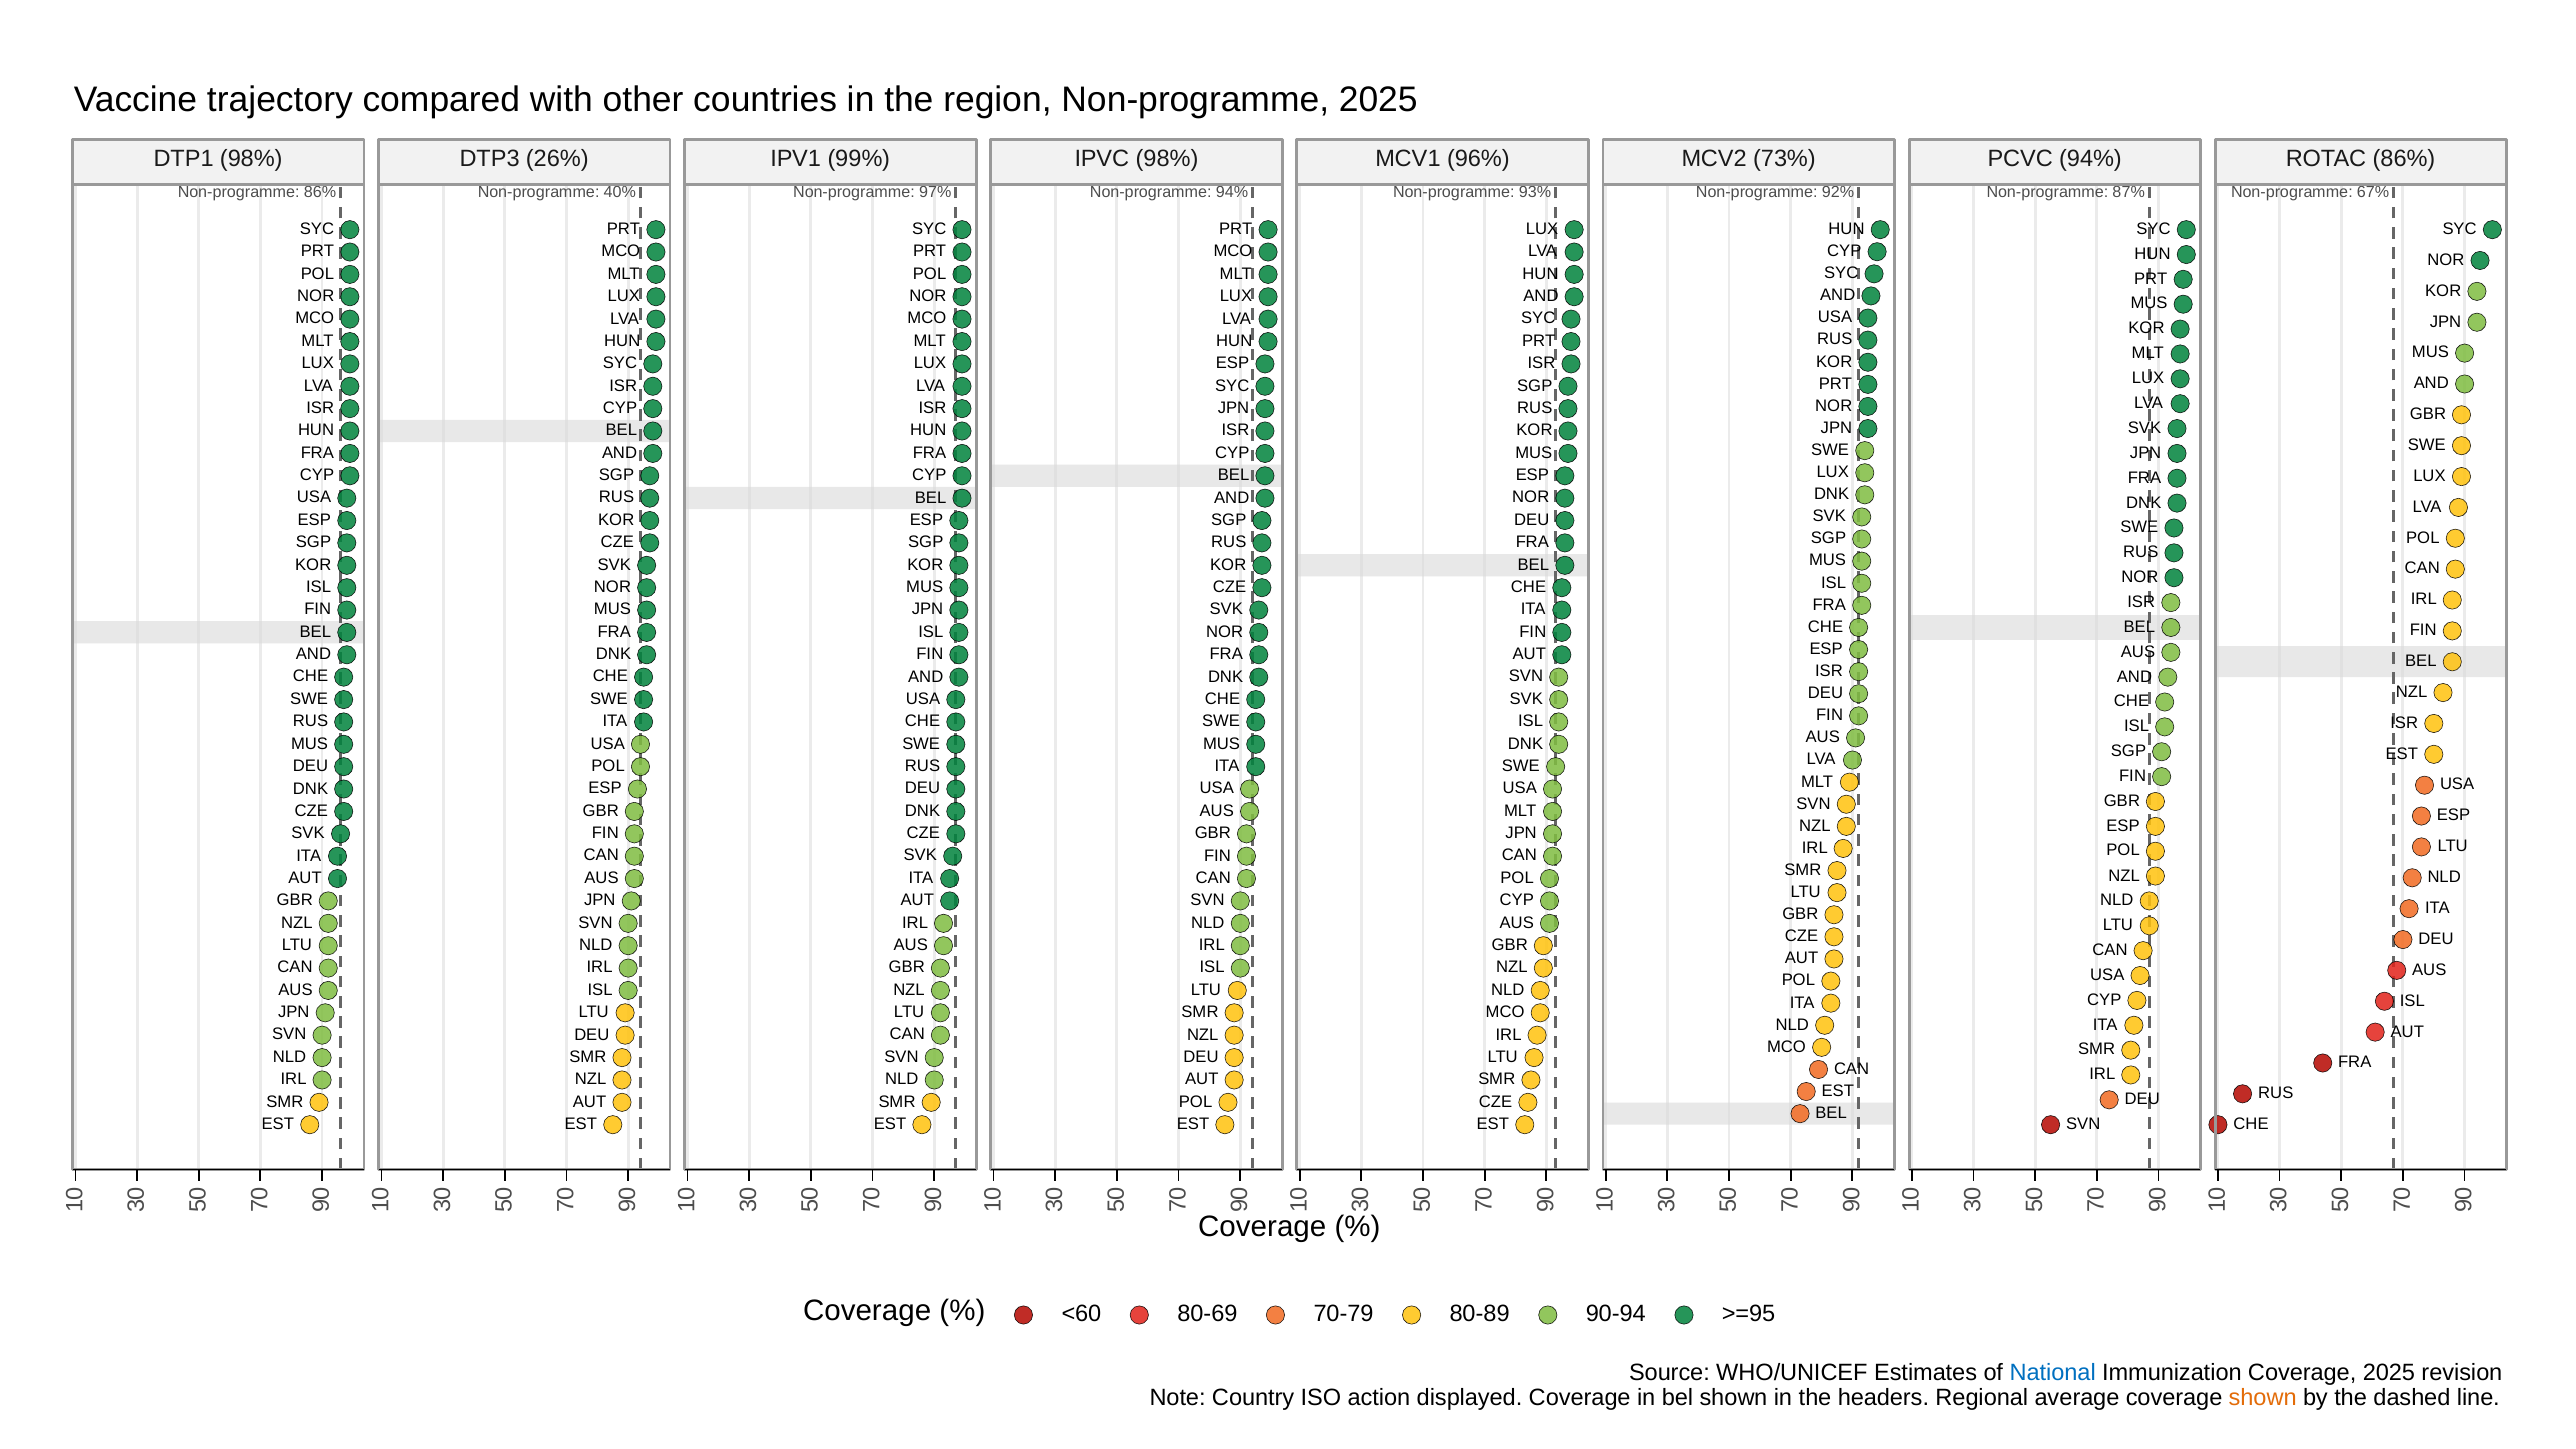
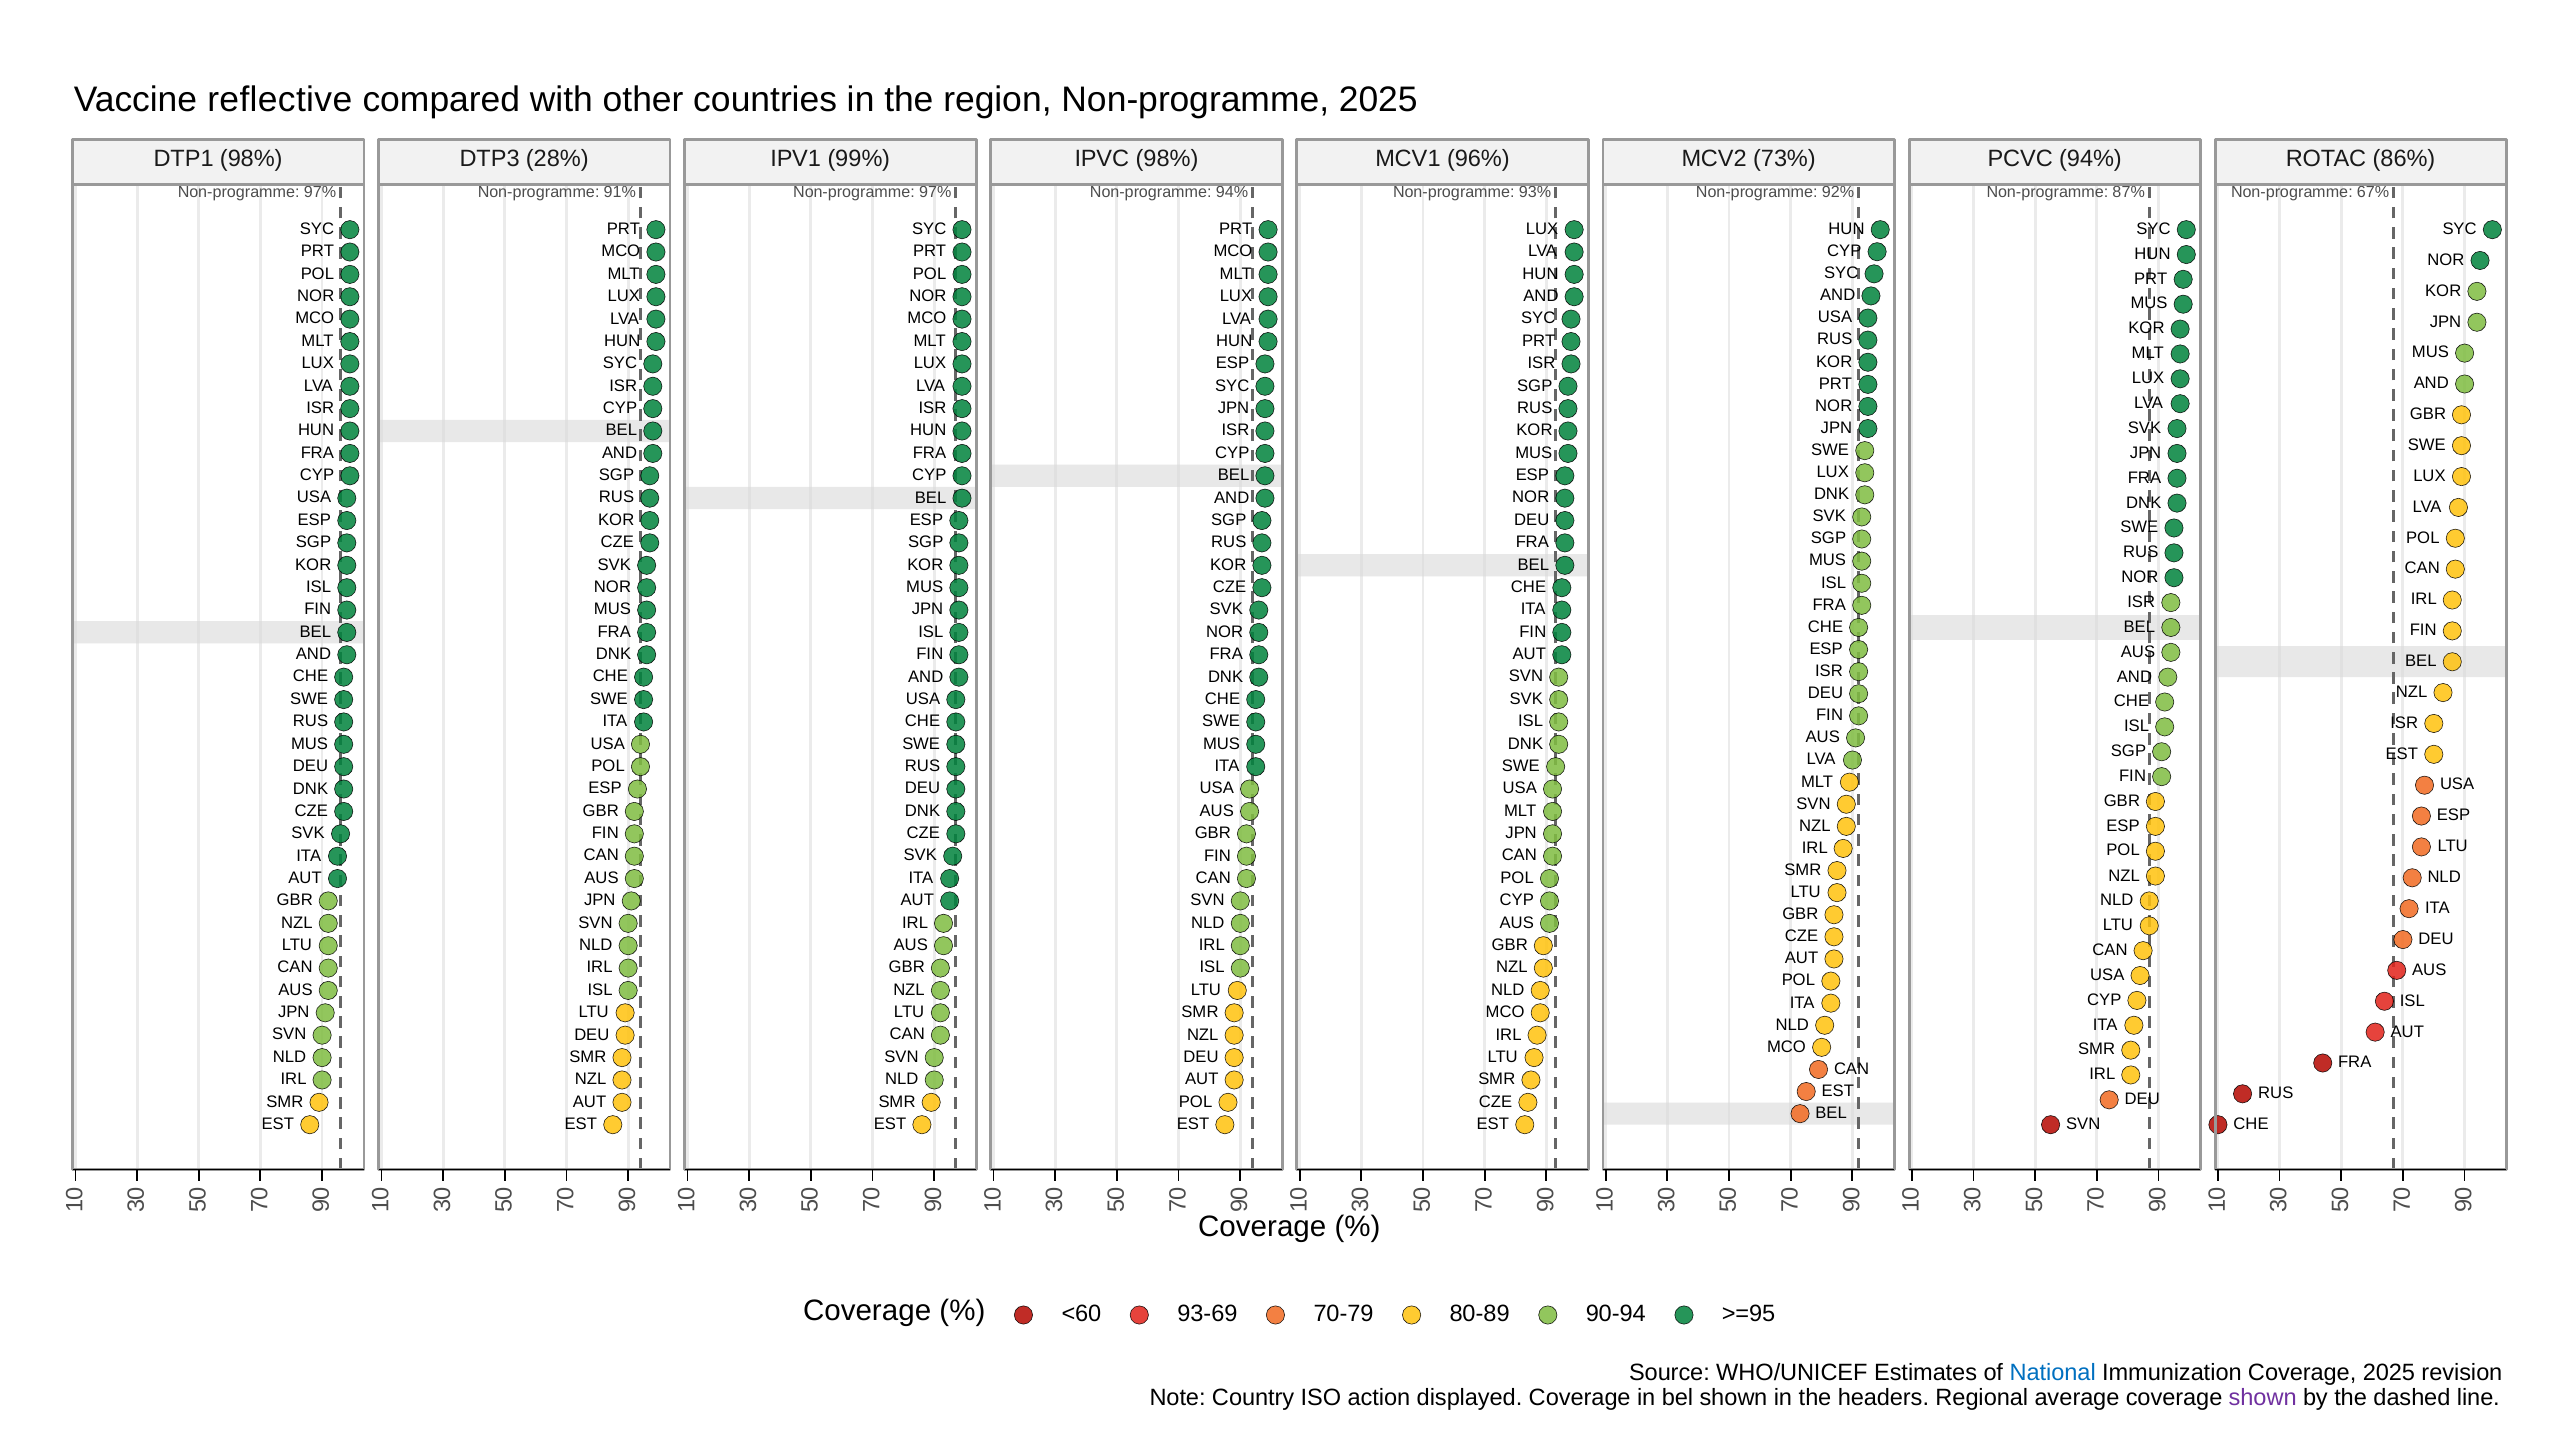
trajectory: trajectory -> reflective
26%: 26% -> 28%
86% at (320, 192): 86% -> 97%
40%: 40% -> 91%
80-69: 80-69 -> 93-69
shown at (2263, 1398) colour: orange -> purple
